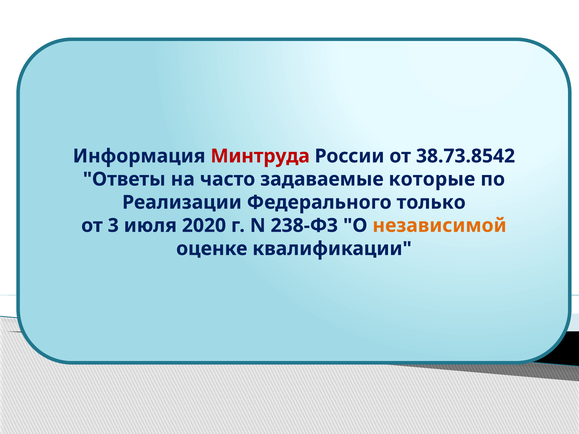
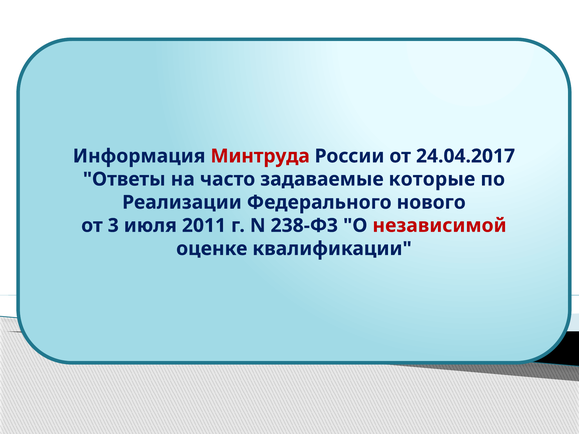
38.73.8542: 38.73.8542 -> 24.04.2017
только: только -> нового
2020: 2020 -> 2011
независимой colour: orange -> red
